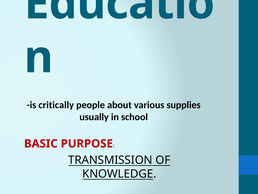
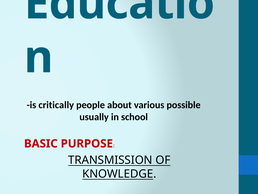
supplies: supplies -> possible
